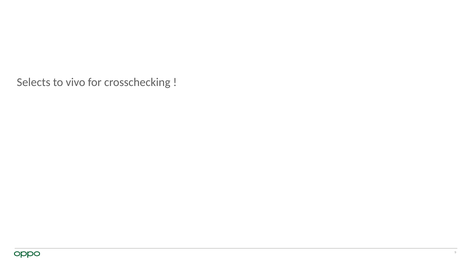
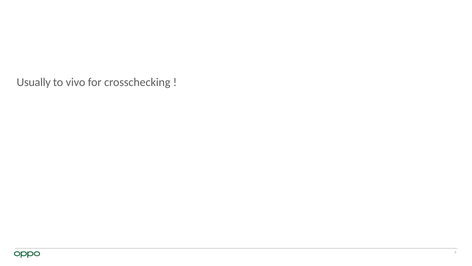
Selects: Selects -> Usually
